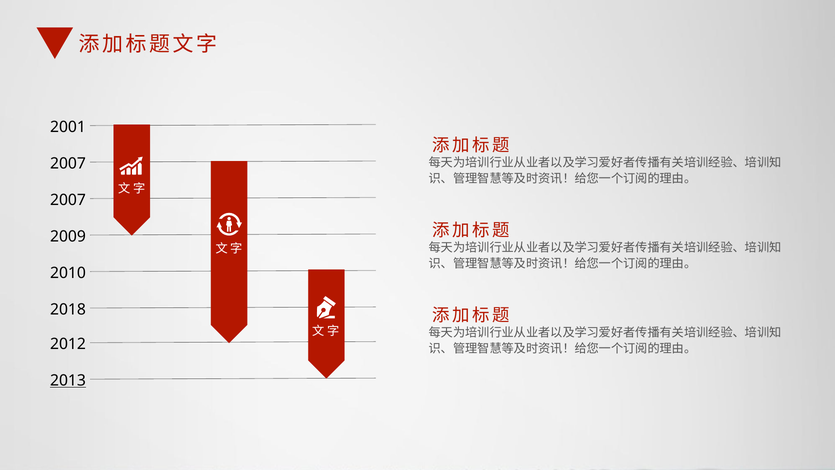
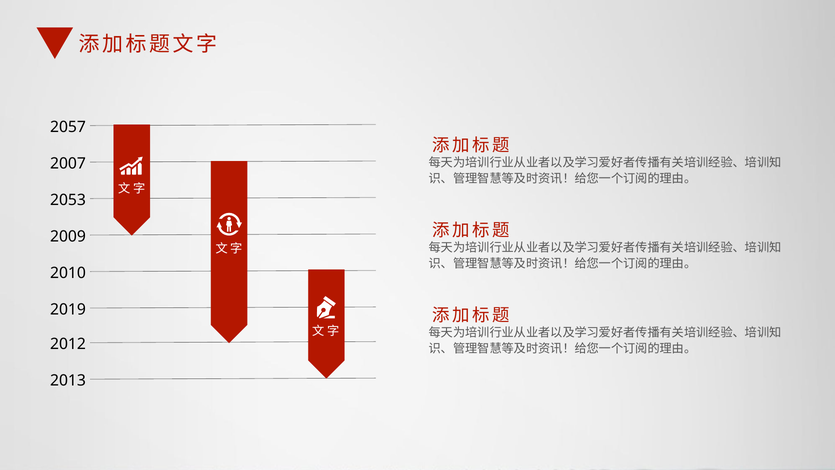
2001: 2001 -> 2057
2007 at (68, 200): 2007 -> 2053
2018: 2018 -> 2019
2013 underline: present -> none
